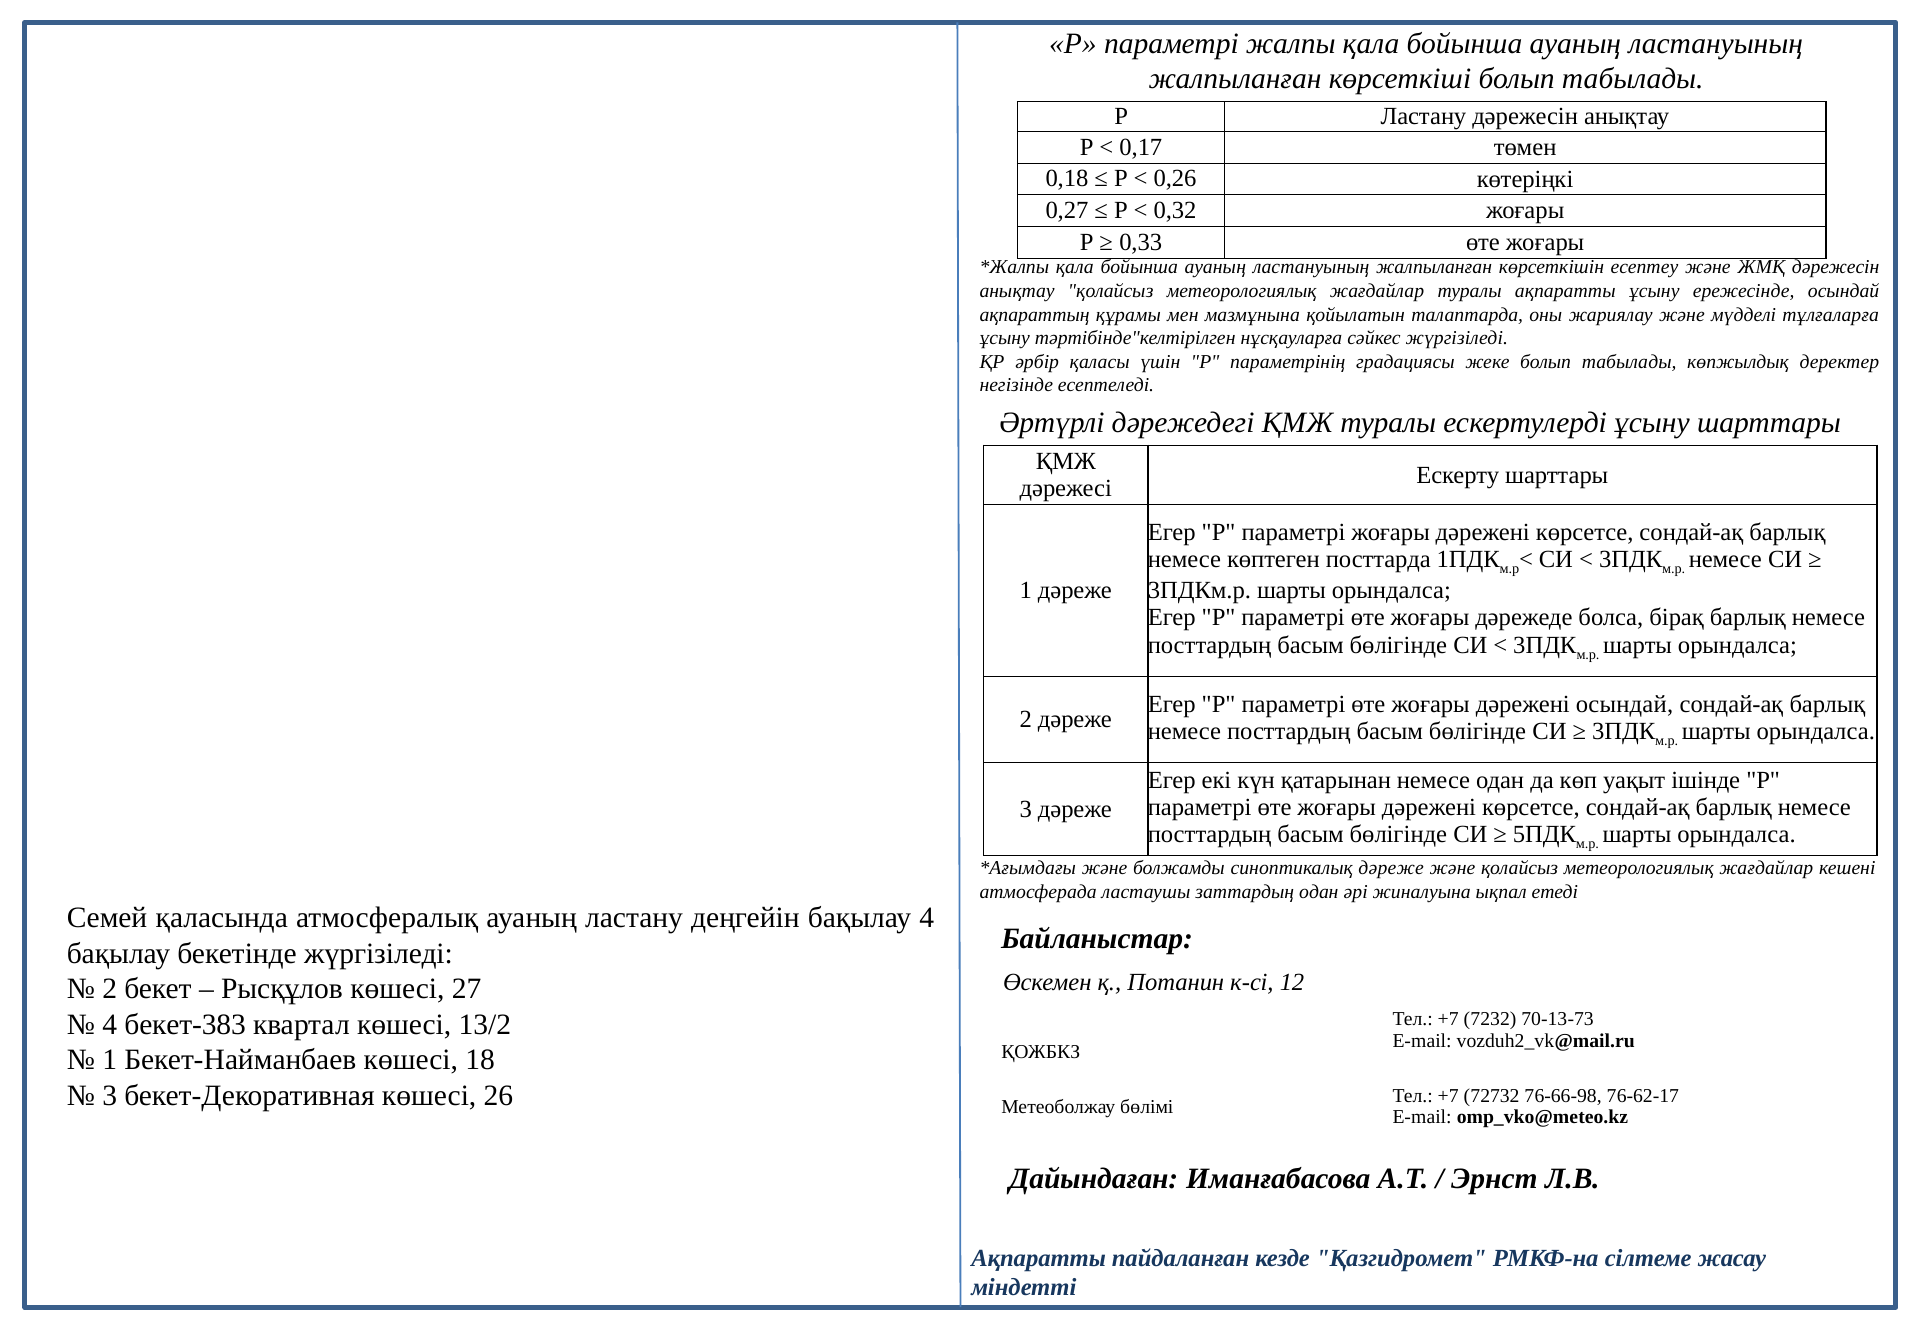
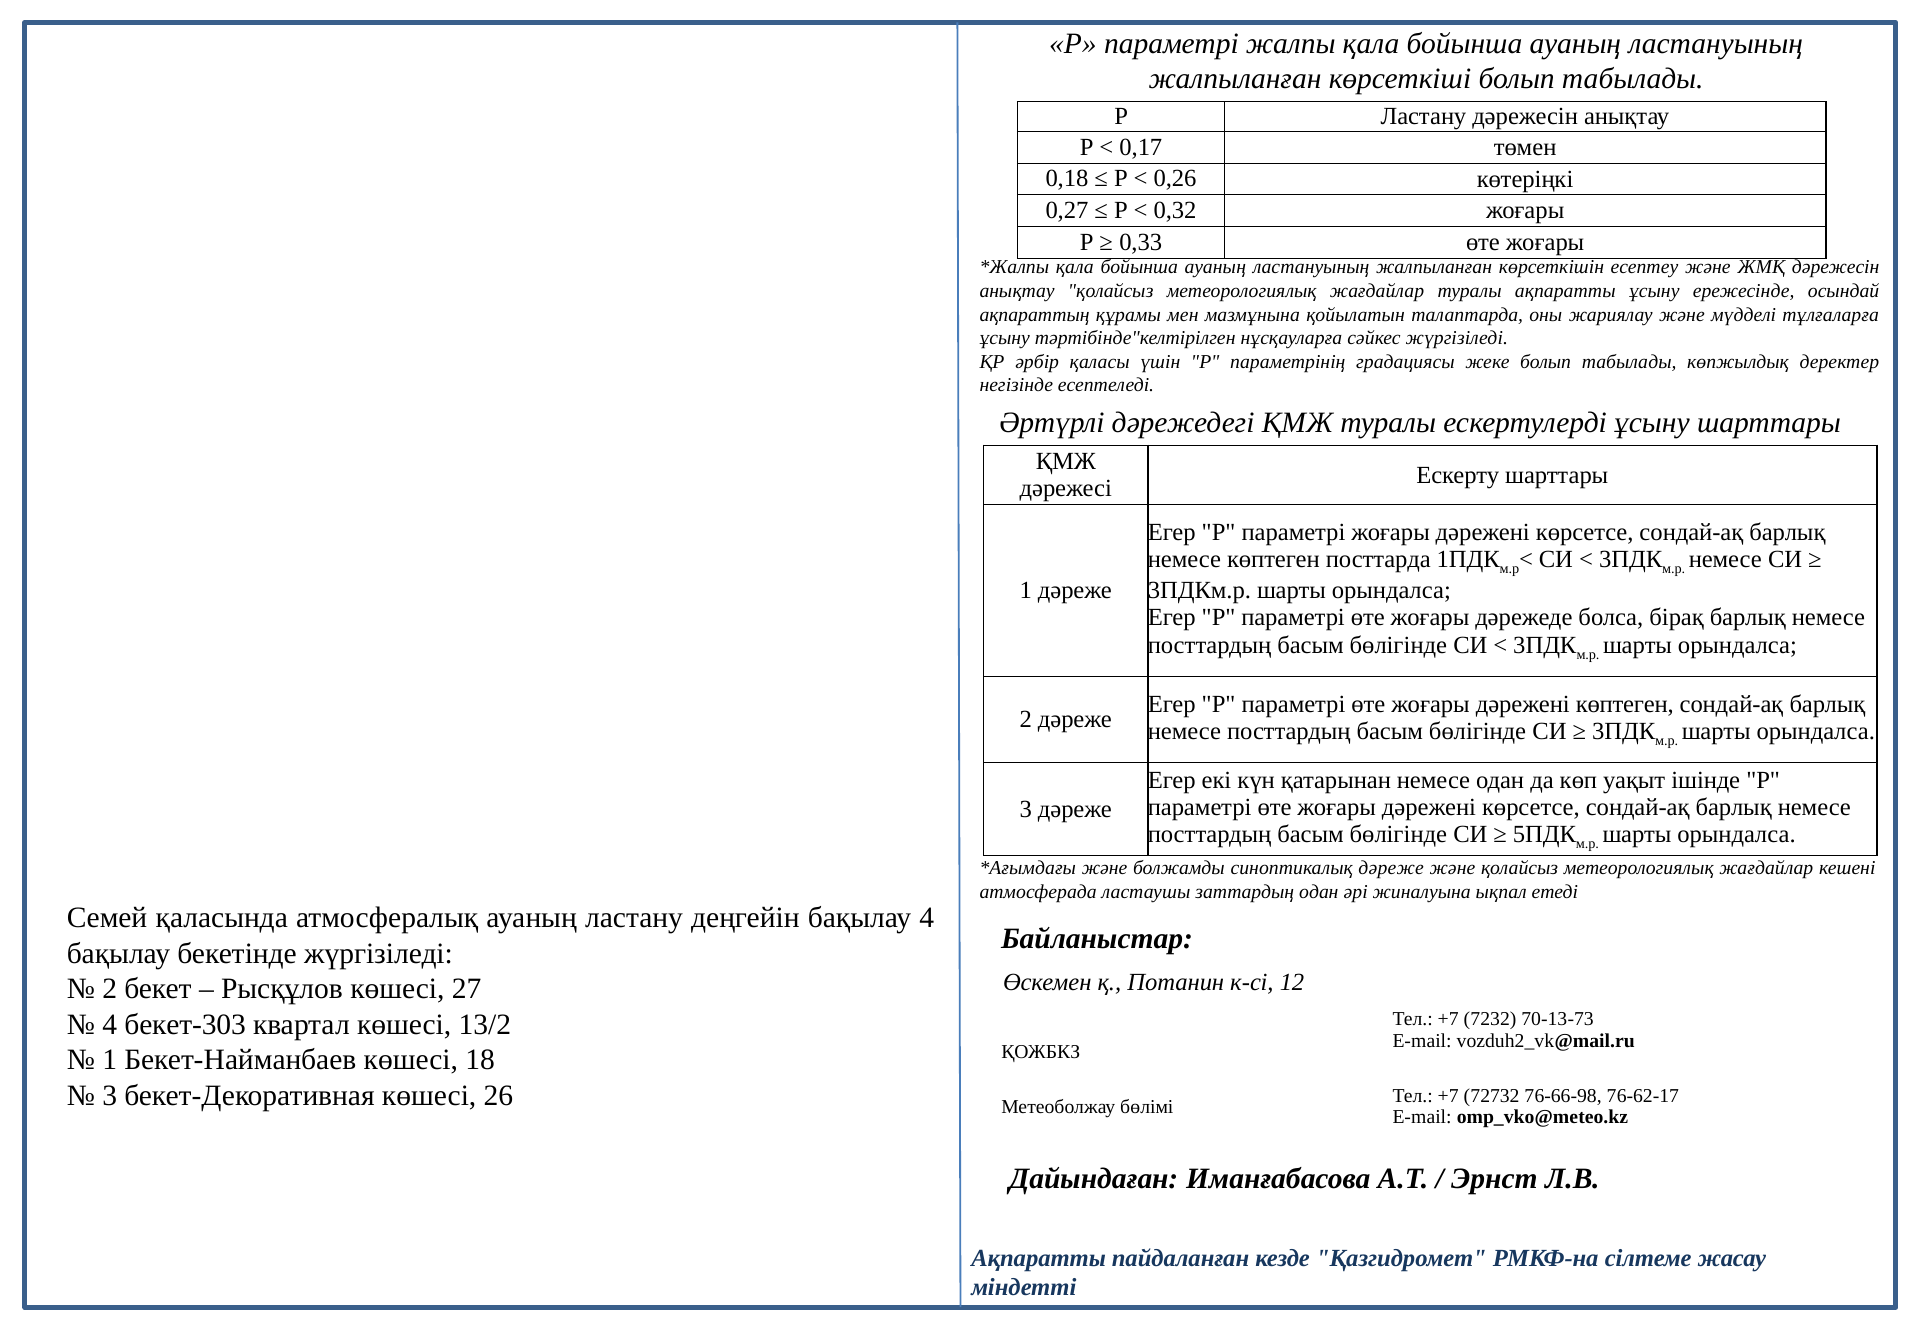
дәрежені осындай: осындай -> көптеген
бекет-383: бекет-383 -> бекет-303
